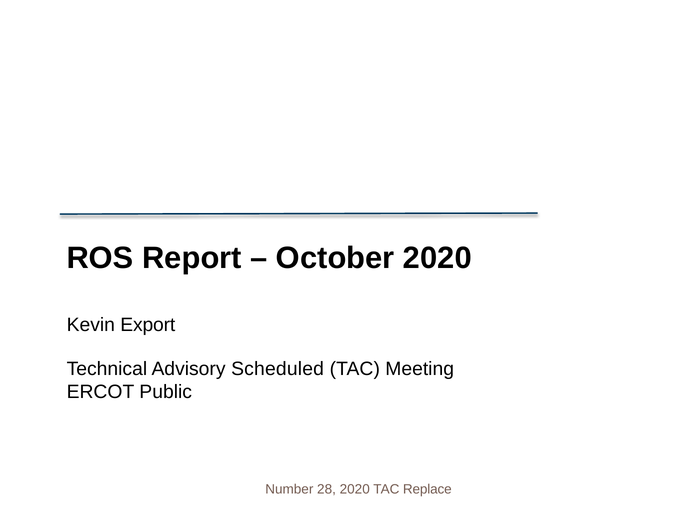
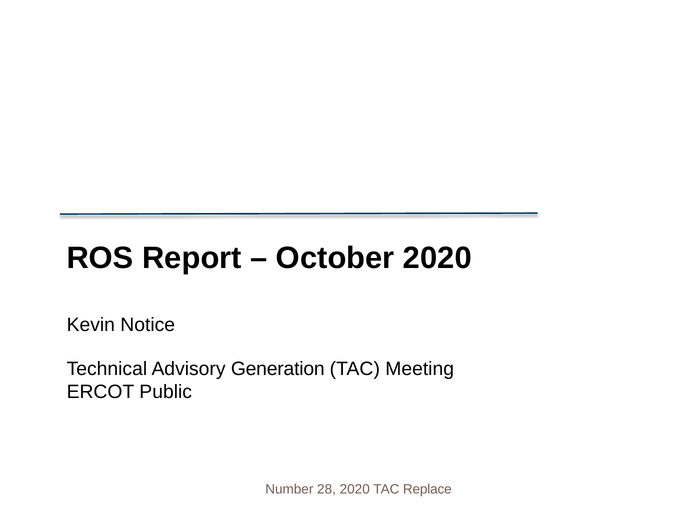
Export: Export -> Notice
Scheduled: Scheduled -> Generation
